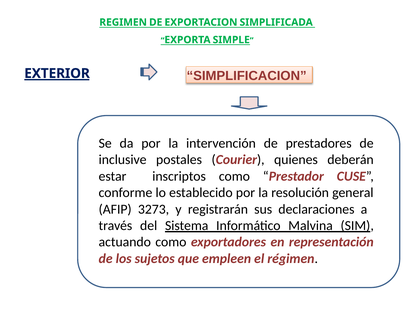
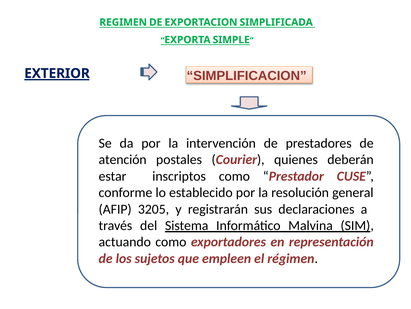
inclusive: inclusive -> atención
3273: 3273 -> 3205
